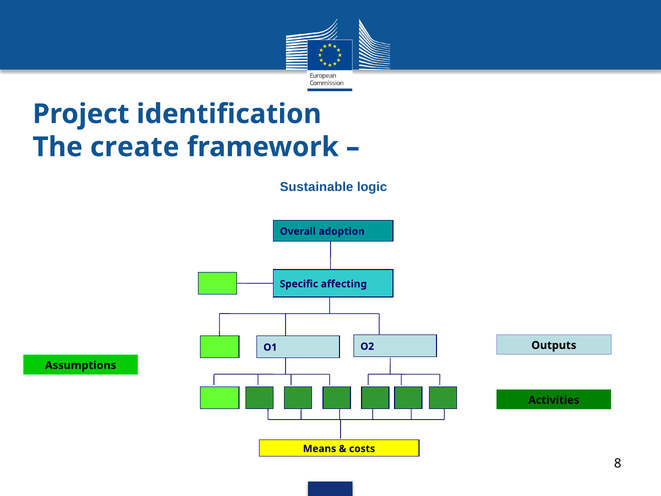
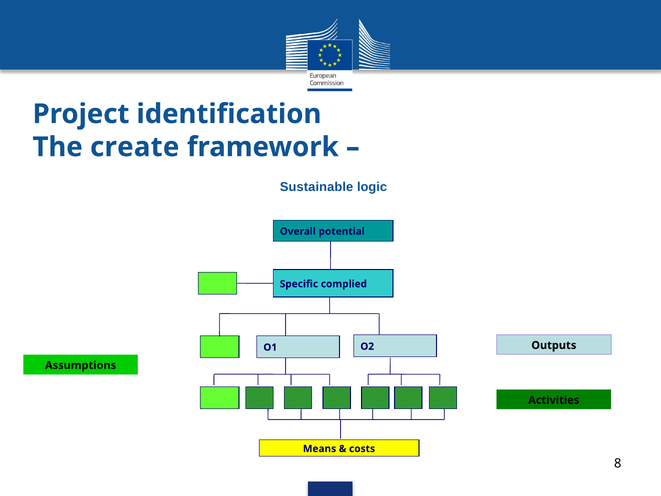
adoption: adoption -> potential
affecting: affecting -> complied
